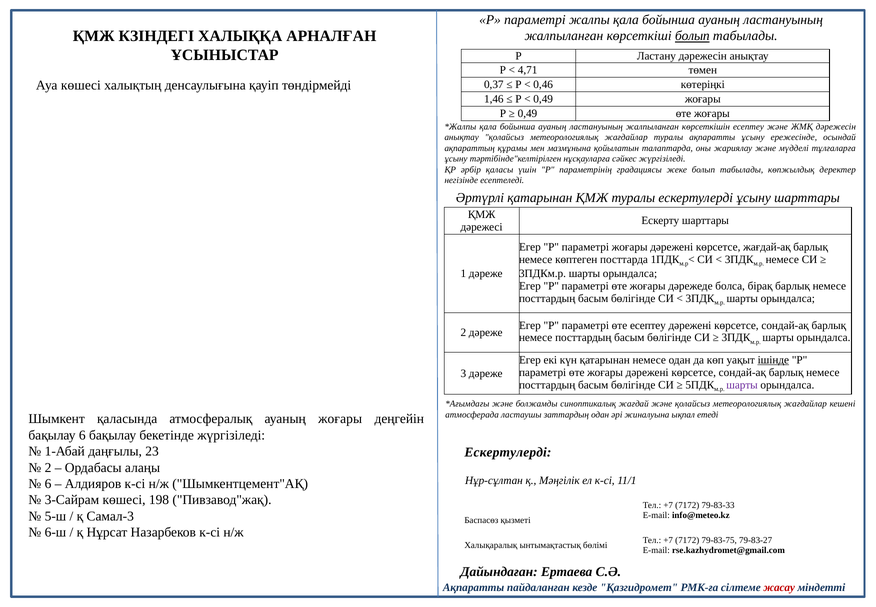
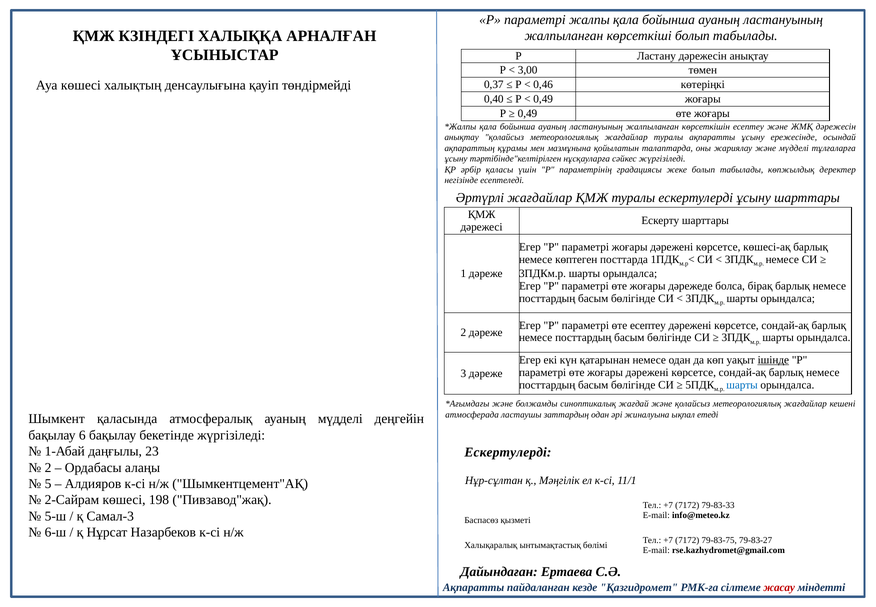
болып at (692, 36) underline: present -> none
4,71: 4,71 -> 3,00
1,46: 1,46 -> 0,40
Әртүрлі қатарынан: қатарынан -> жағдайлар
жағдай-ақ: жағдай-ақ -> көшесі-ақ
шарты at (742, 384) colour: purple -> blue
ауаның жоғары: жоғары -> мүдделі
6 at (48, 483): 6 -> 5
3-Сайрам: 3-Сайрам -> 2-Сайрам
